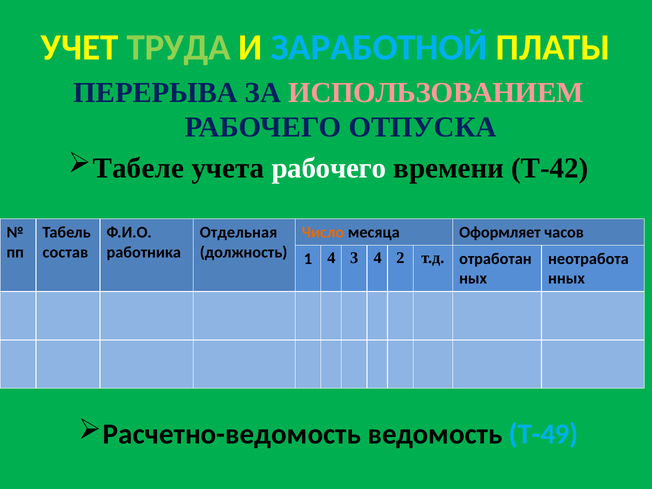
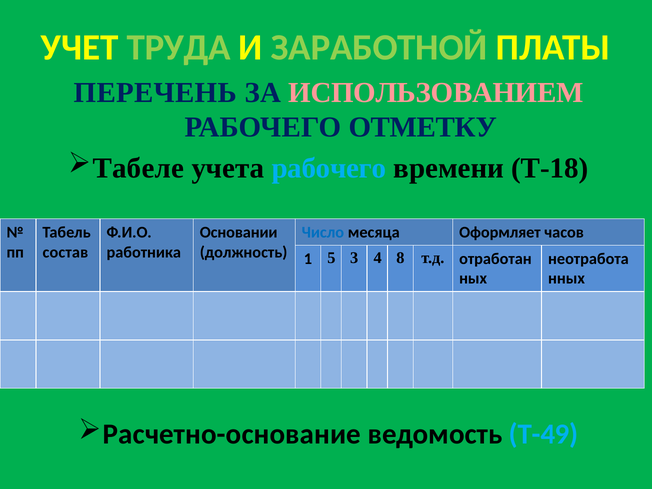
ЗАРАБОТНОЙ colour: light blue -> light green
ПЕРЕРЫВА: ПЕРЕРЫВА -> ПЕРЕЧЕНЬ
ОТПУСКА: ОТПУСКА -> ОТМЕТКУ
рабочего at (329, 168) colour: white -> light blue
Т-42: Т-42 -> Т-18
Отдельная: Отдельная -> Основании
Число colour: orange -> blue
1 4: 4 -> 5
2: 2 -> 8
Расчетно-ведомость: Расчетно-ведомость -> Расчетно-основание
